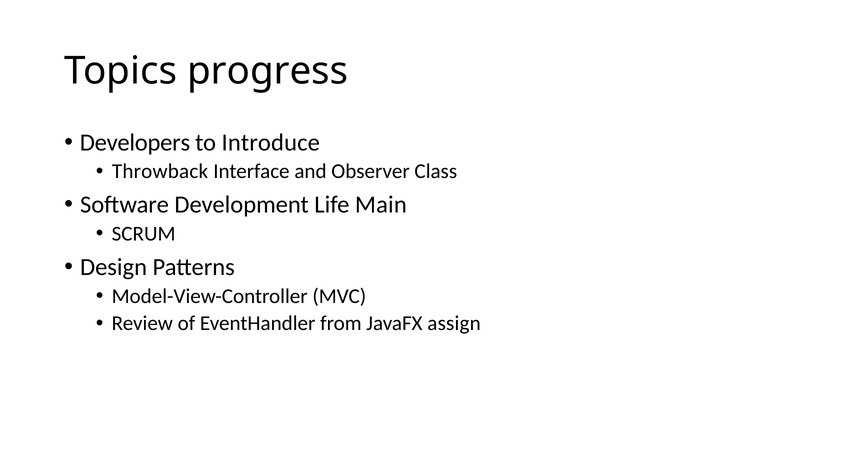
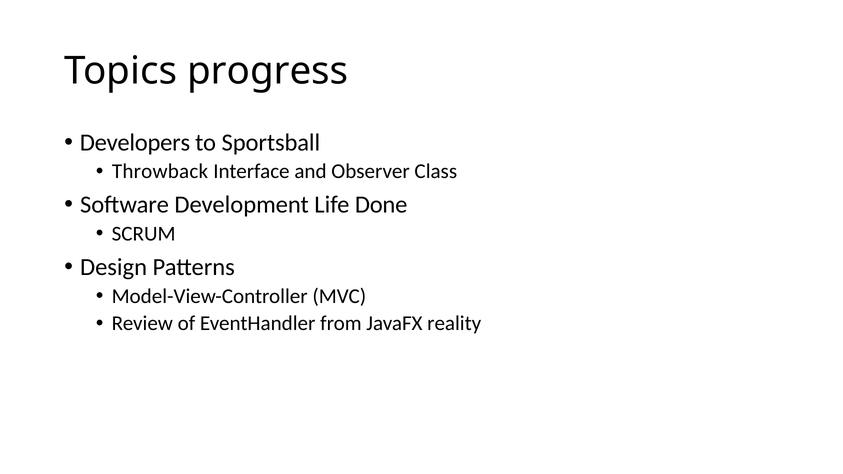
Introduce: Introduce -> Sportsball
Main: Main -> Done
assign: assign -> reality
